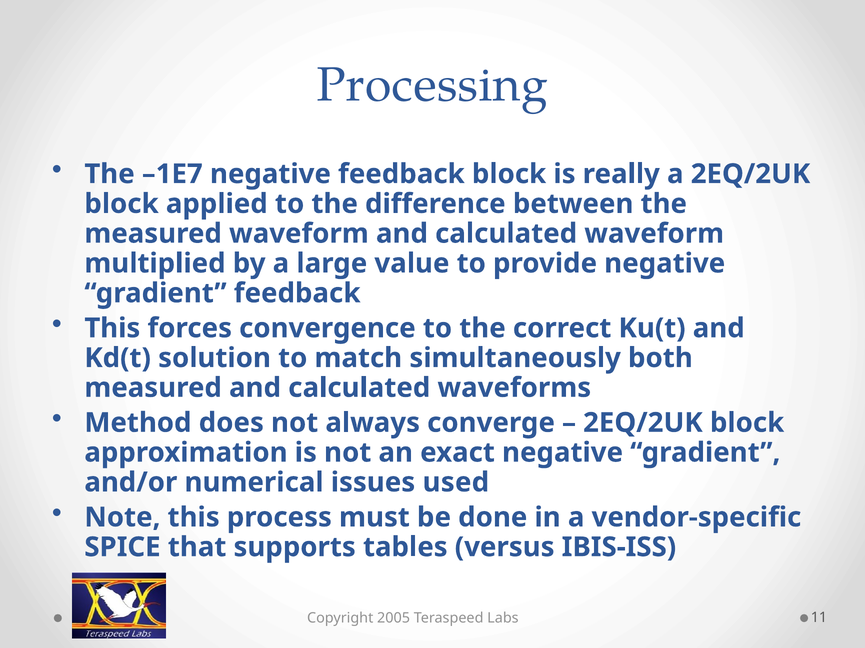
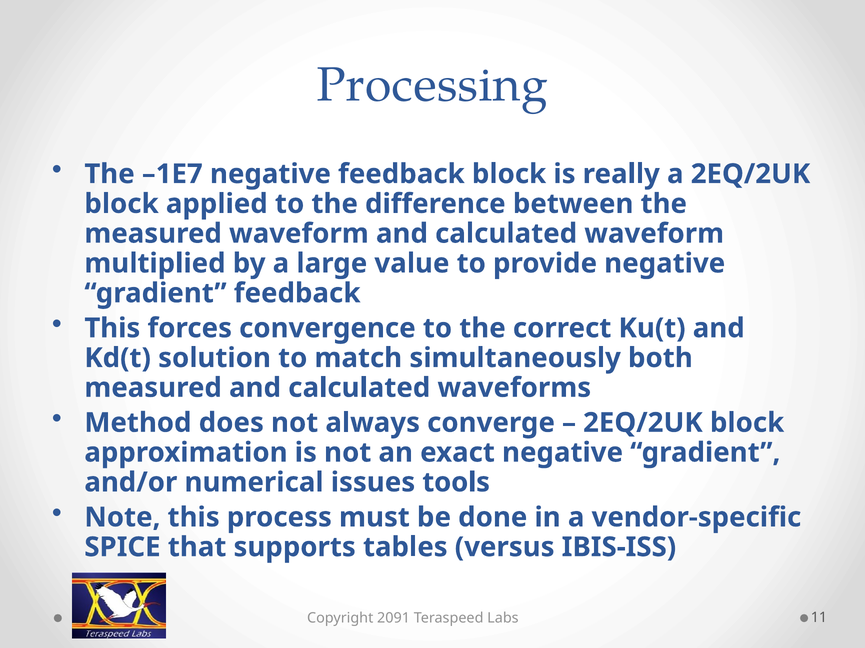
used: used -> tools
2005: 2005 -> 2091
